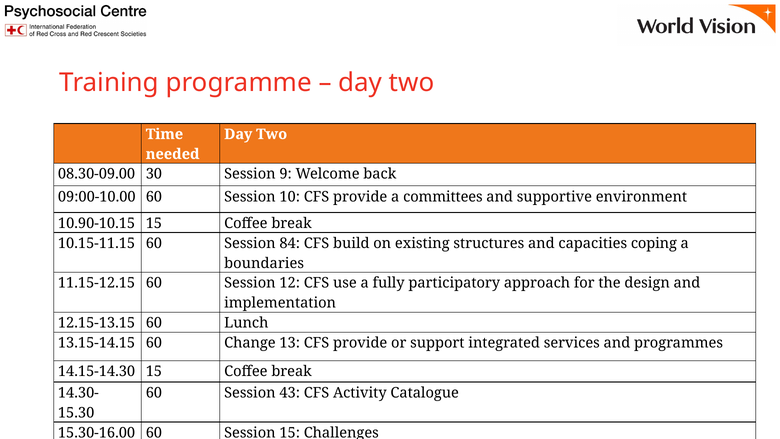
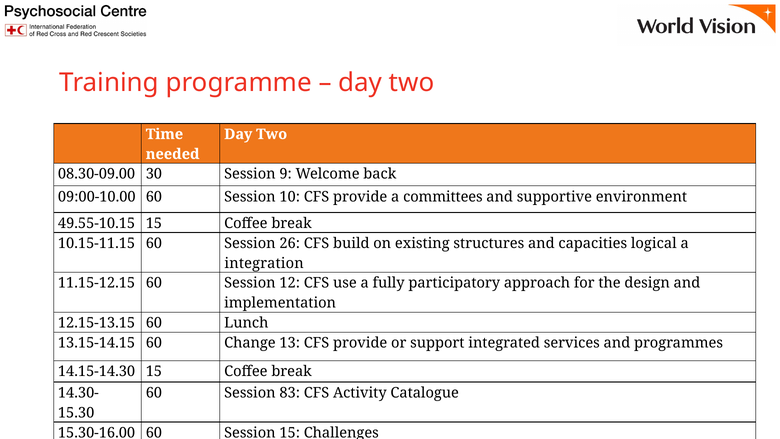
10.90-10.15: 10.90-10.15 -> 49.55-10.15
84: 84 -> 26
coping: coping -> logical
boundaries: boundaries -> integration
43: 43 -> 83
